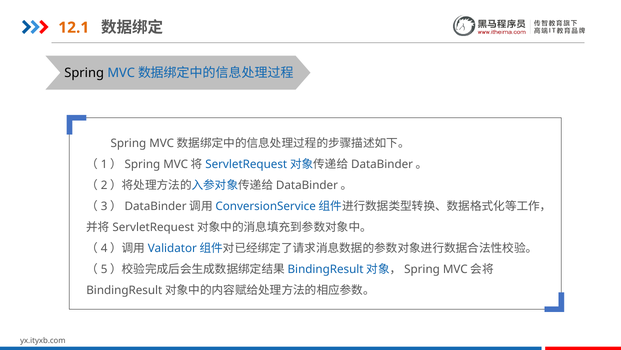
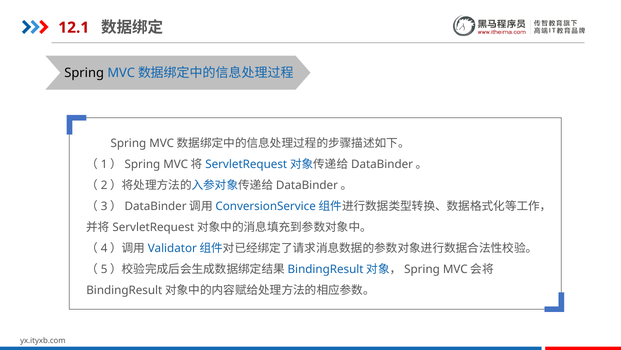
12.1 colour: orange -> red
